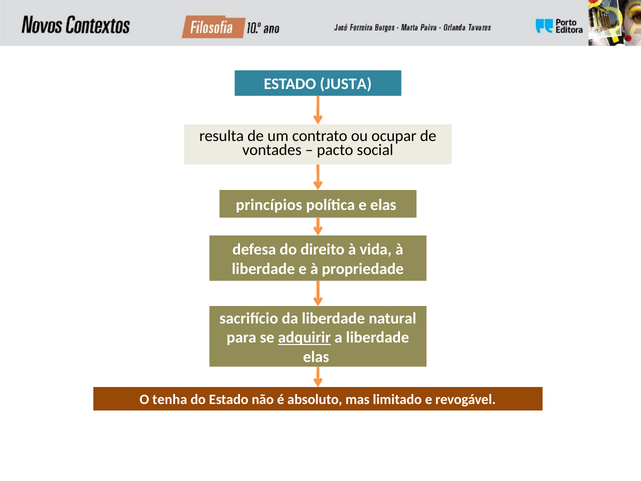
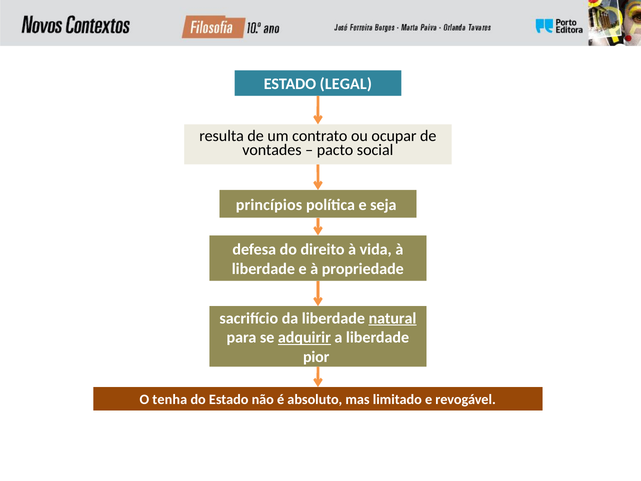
JUSTA: JUSTA -> LEGAL
e elas: elas -> seja
natural underline: none -> present
elas at (316, 357): elas -> pior
